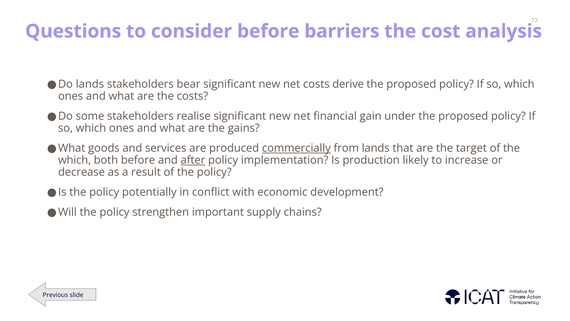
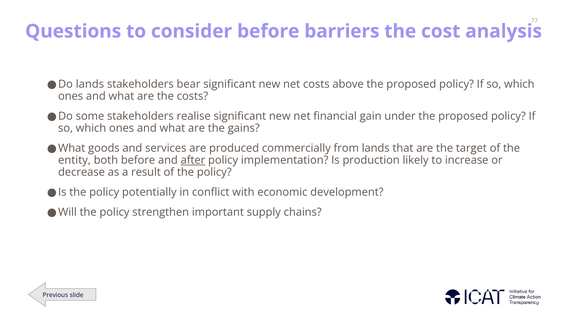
derive: derive -> above
commercially underline: present -> none
which at (75, 160): which -> entity
